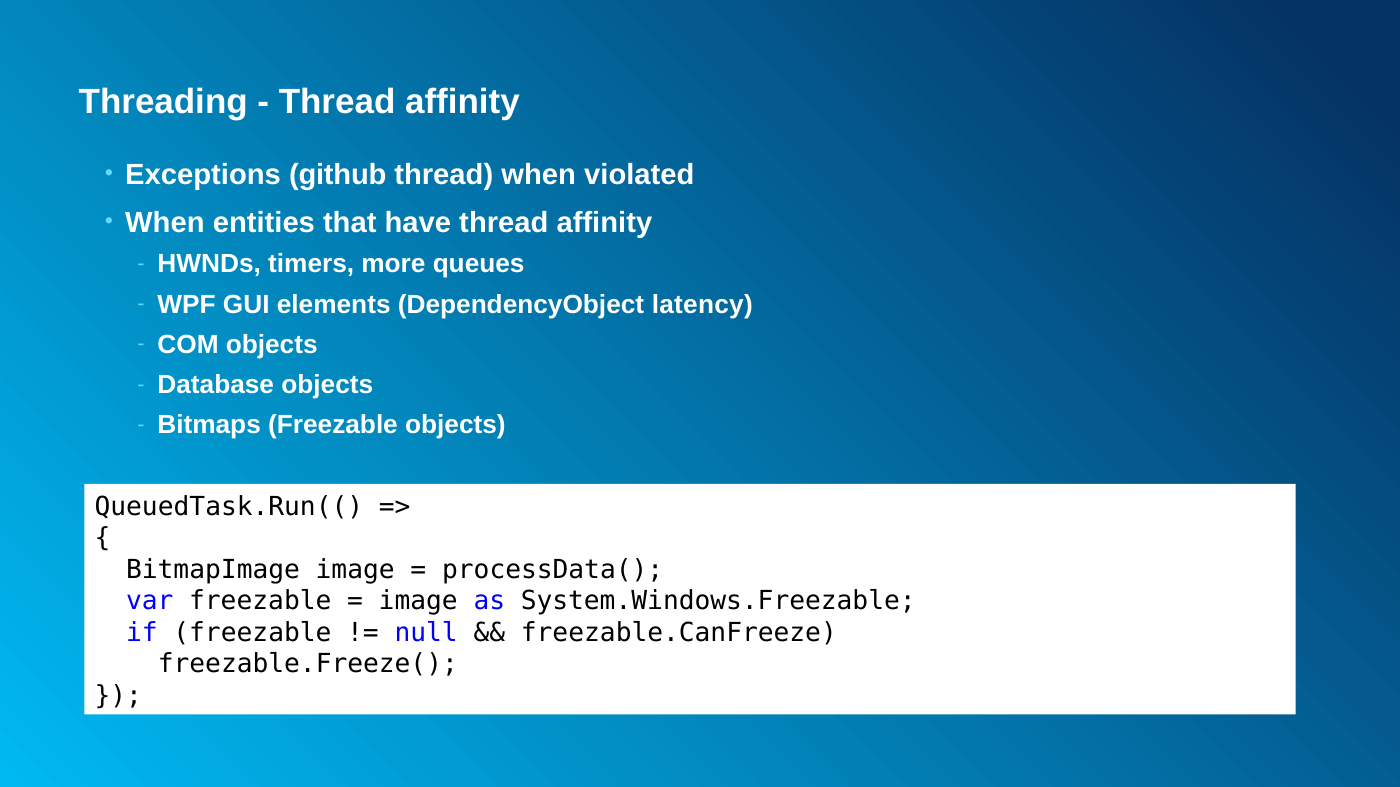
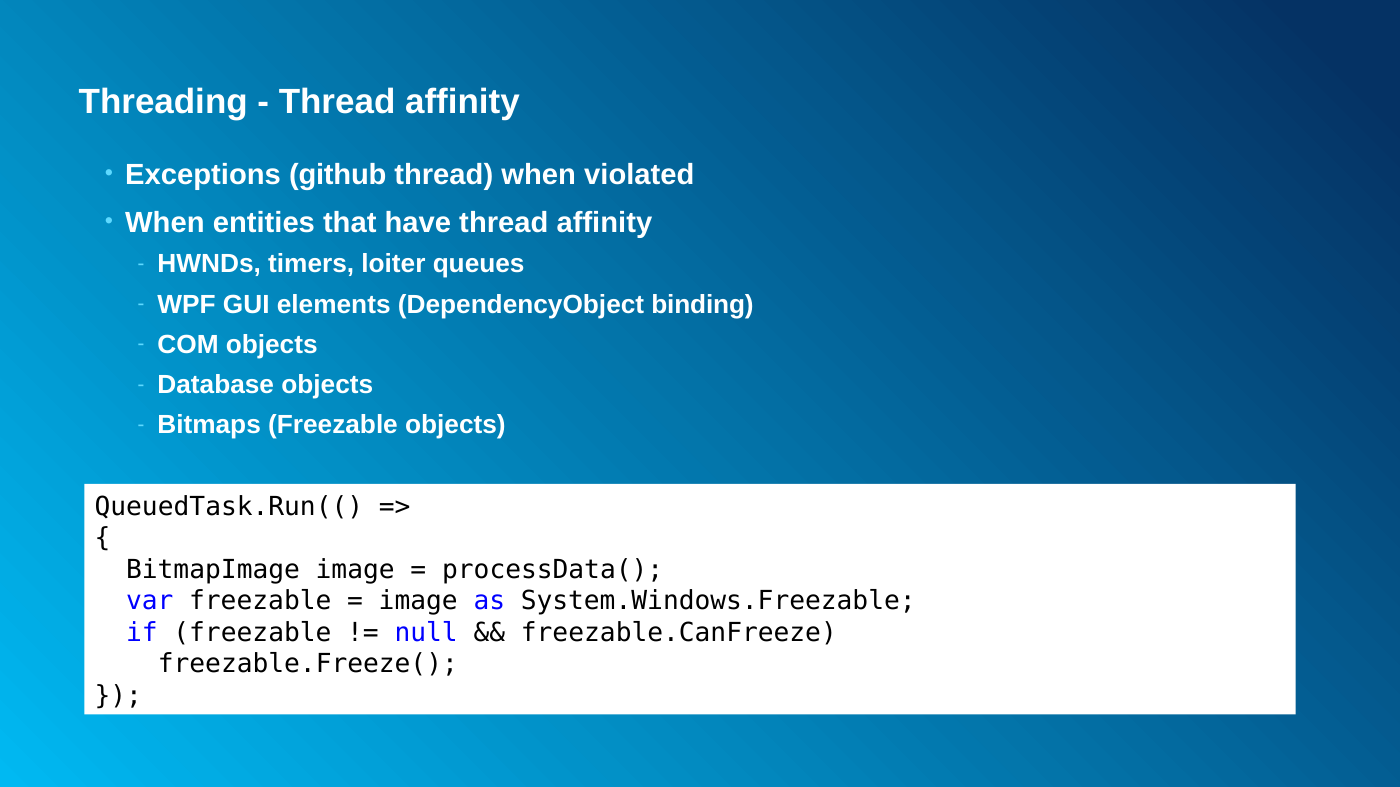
more: more -> loiter
latency: latency -> binding
